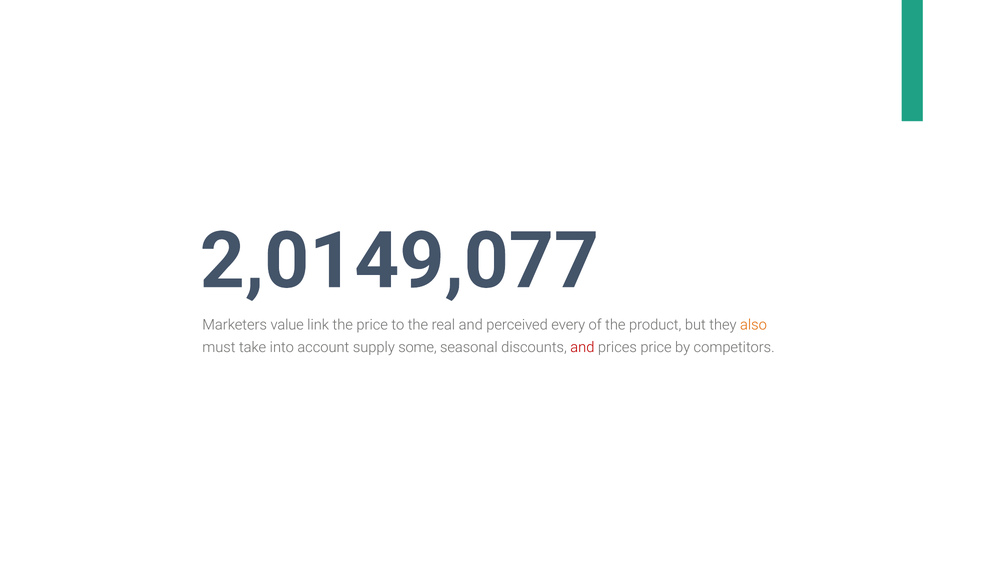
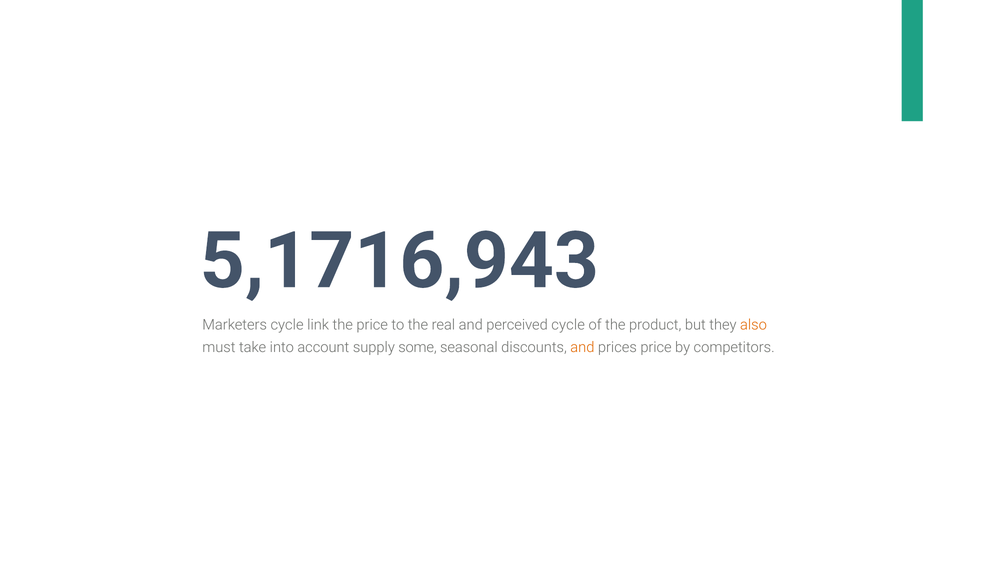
2,0149,077: 2,0149,077 -> 5,1716,943
Marketers value: value -> cycle
perceived every: every -> cycle
and at (582, 348) colour: red -> orange
